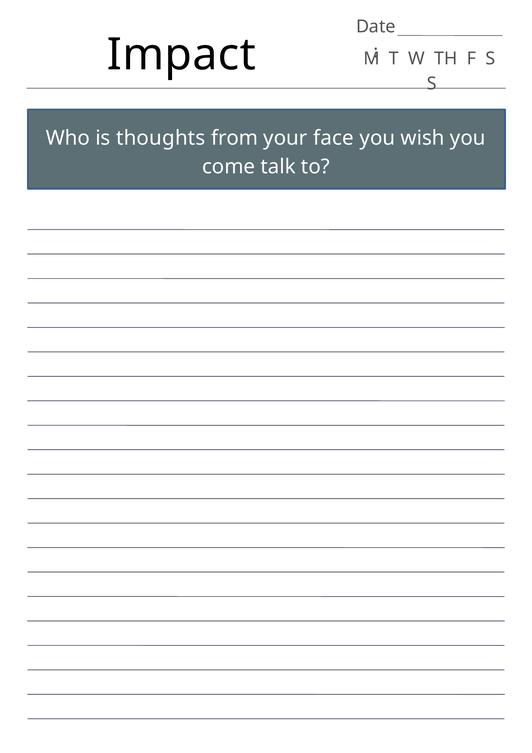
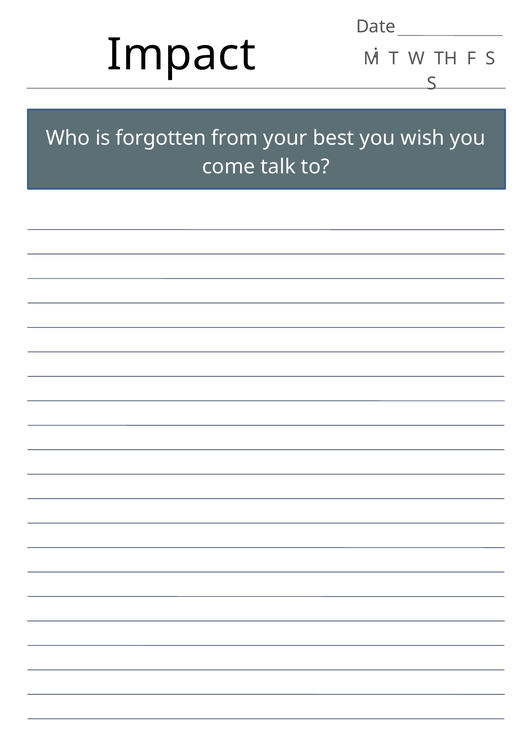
thoughts: thoughts -> forgotten
face: face -> best
